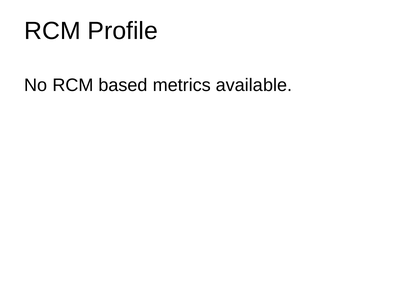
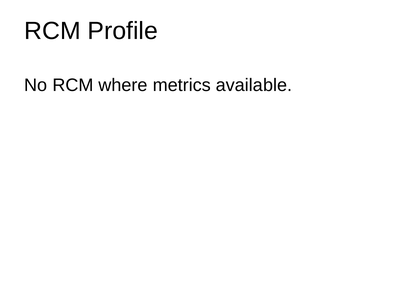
based: based -> where
